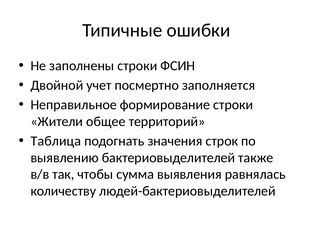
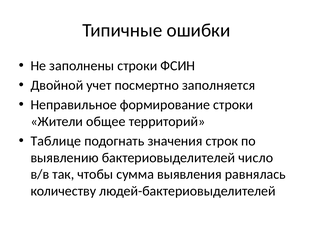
Таблица: Таблица -> Таблице
также: также -> число
